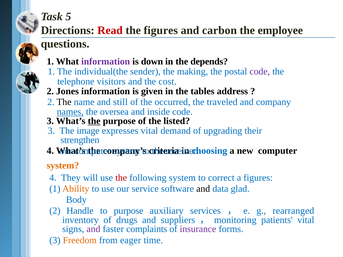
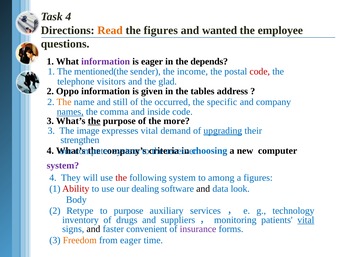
Task 5: 5 -> 4
Read colour: red -> orange
carbon: carbon -> wanted
is down: down -> eager
individual(the: individual(the -> mentioned(the
making: making -> income
code at (260, 72) colour: purple -> red
cost: cost -> glad
Jones: Jones -> Oppo
The at (64, 102) colour: black -> orange
traveled: traveled -> specific
oversea: oversea -> comma
listed: listed -> more
upgrading underline: none -> present
system at (63, 166) colour: orange -> purple
correct: correct -> among
Ability colour: orange -> red
service: service -> dealing
glad: glad -> look
Handle: Handle -> Retype
rearranged: rearranged -> technology
vital at (306, 220) underline: none -> present
and at (93, 229) colour: purple -> black
complaints: complaints -> convenient
